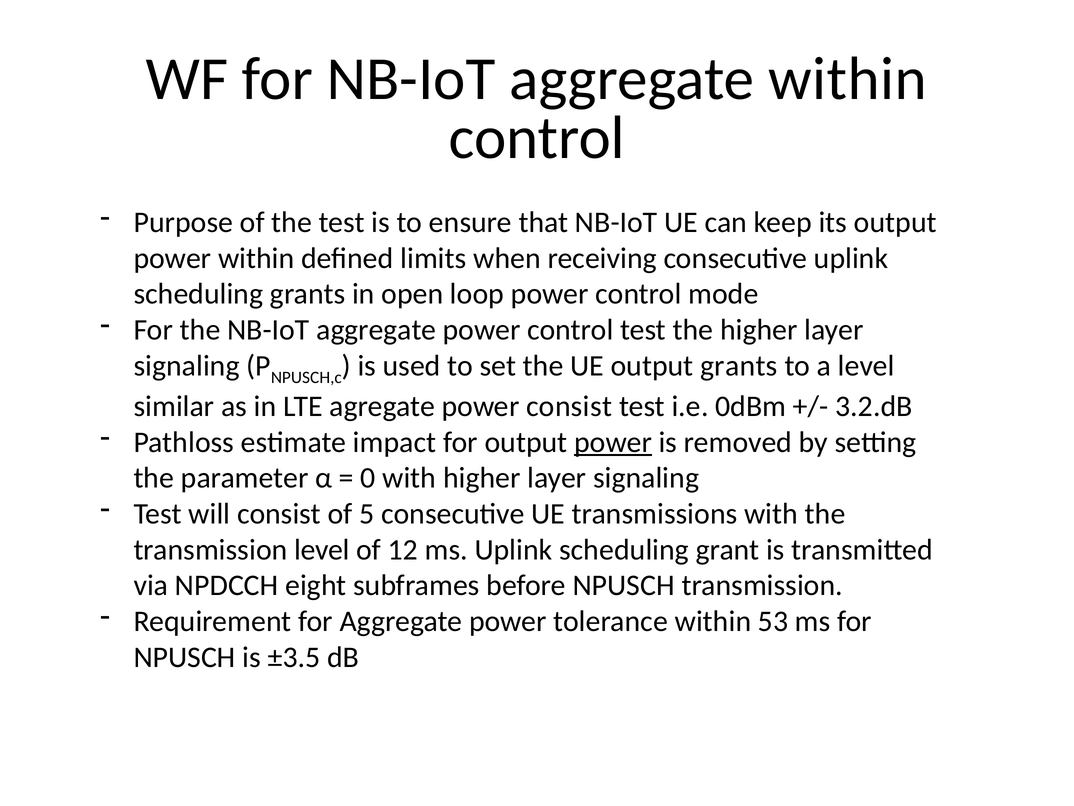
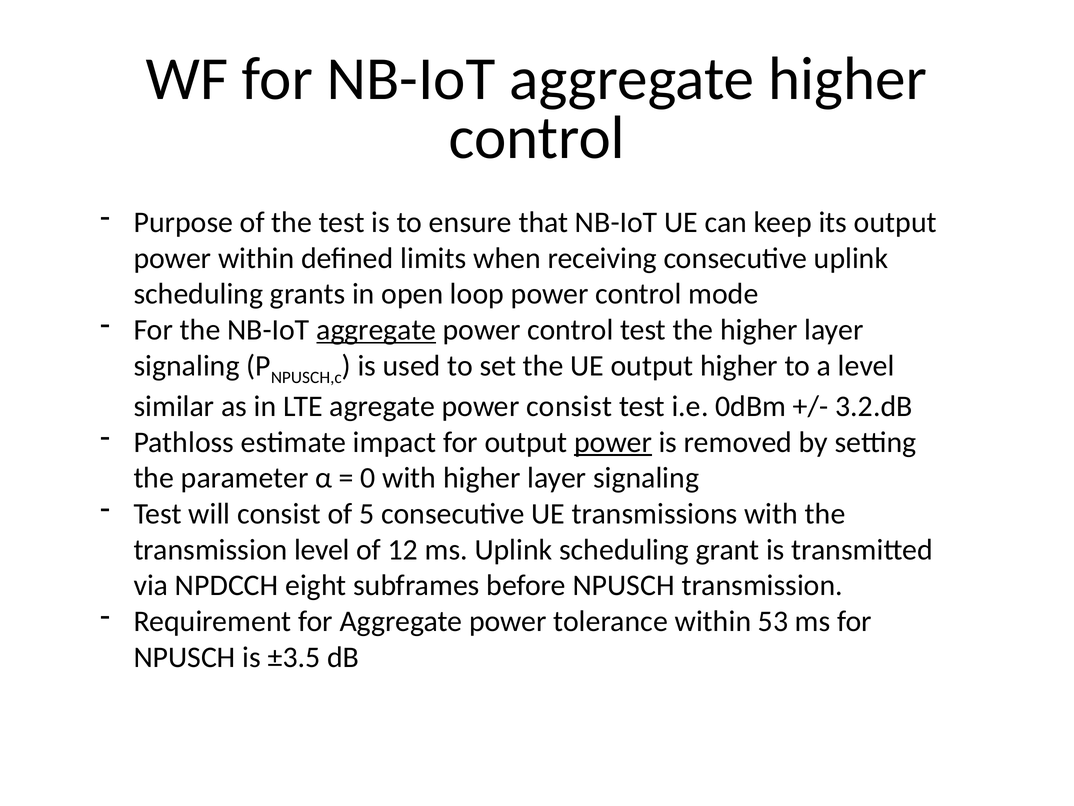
aggregate within: within -> higher
aggregate at (376, 330) underline: none -> present
output grants: grants -> higher
